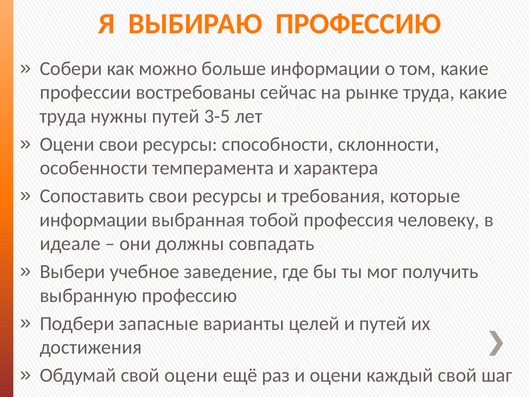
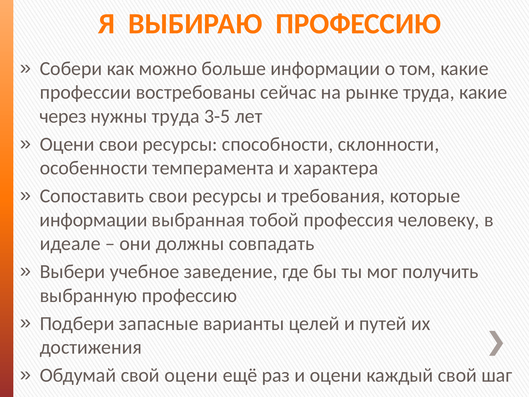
труда at (63, 116): труда -> через
нужны путей: путей -> труда
